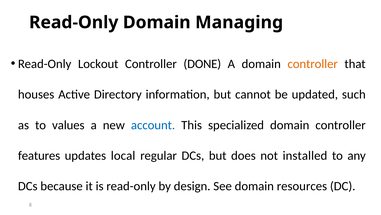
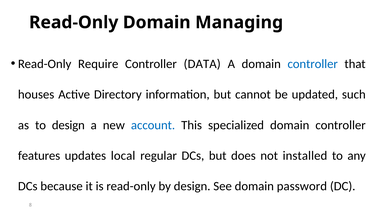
Lockout: Lockout -> Require
DONE: DONE -> DATA
controller at (313, 64) colour: orange -> blue
to values: values -> design
resources: resources -> password
